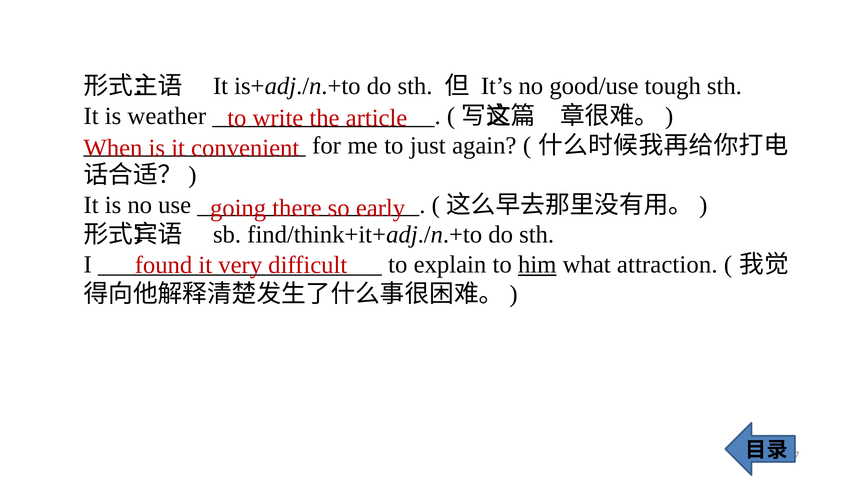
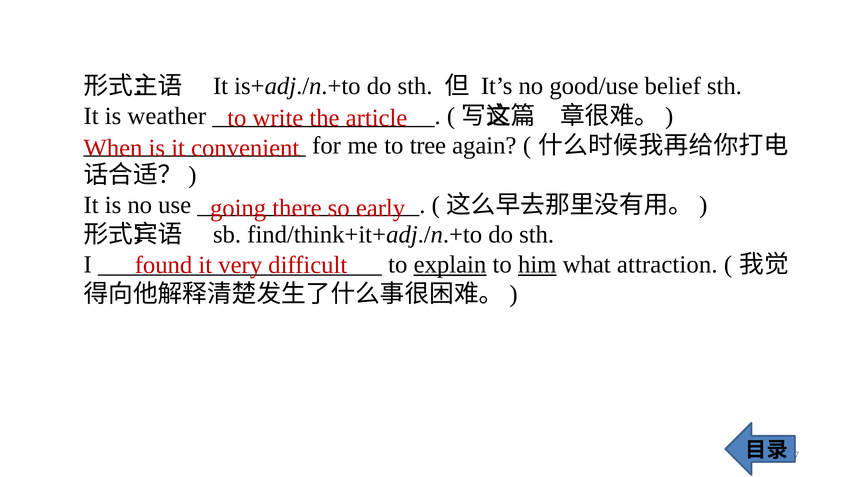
tough: tough -> belief
just: just -> tree
explain underline: none -> present
